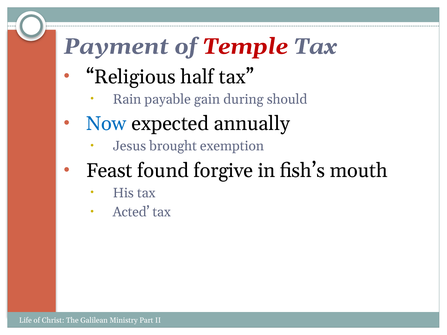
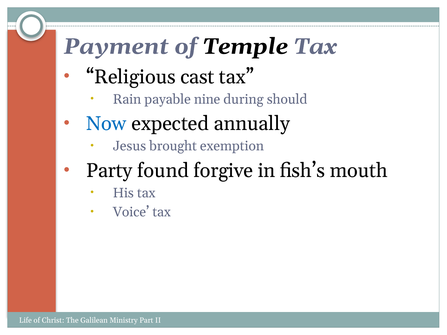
Temple colour: red -> black
half: half -> cast
gain: gain -> nine
Feast: Feast -> Party
Acted: Acted -> Voice
